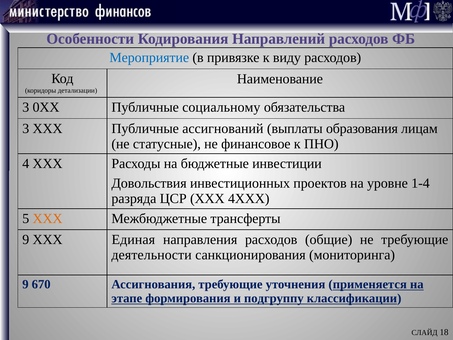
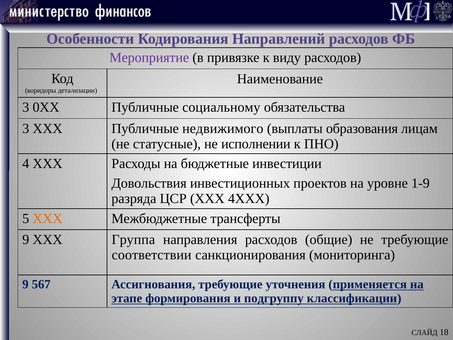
Мероприятие colour: blue -> purple
ассигнований: ассигнований -> недвижимого
финансовое: финансовое -> исполнении
1-4: 1-4 -> 1-9
Единая: Единая -> Группа
деятельности: деятельности -> соответствии
670: 670 -> 567
